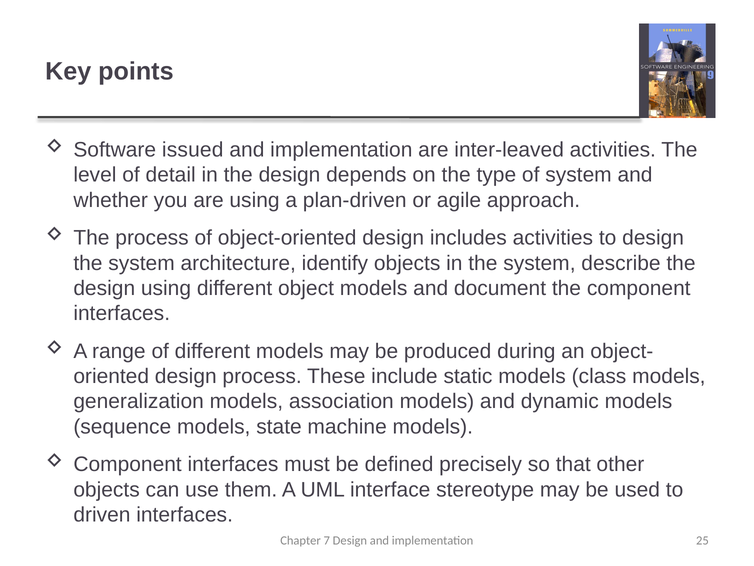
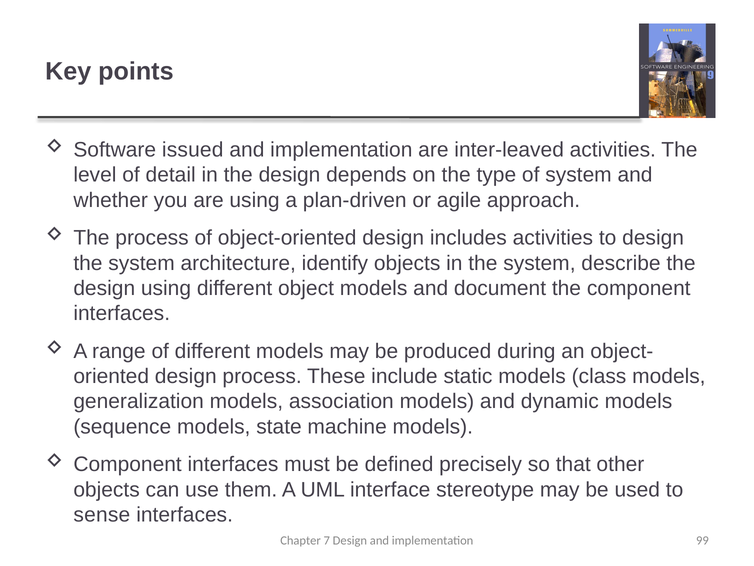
driven: driven -> sense
25: 25 -> 99
